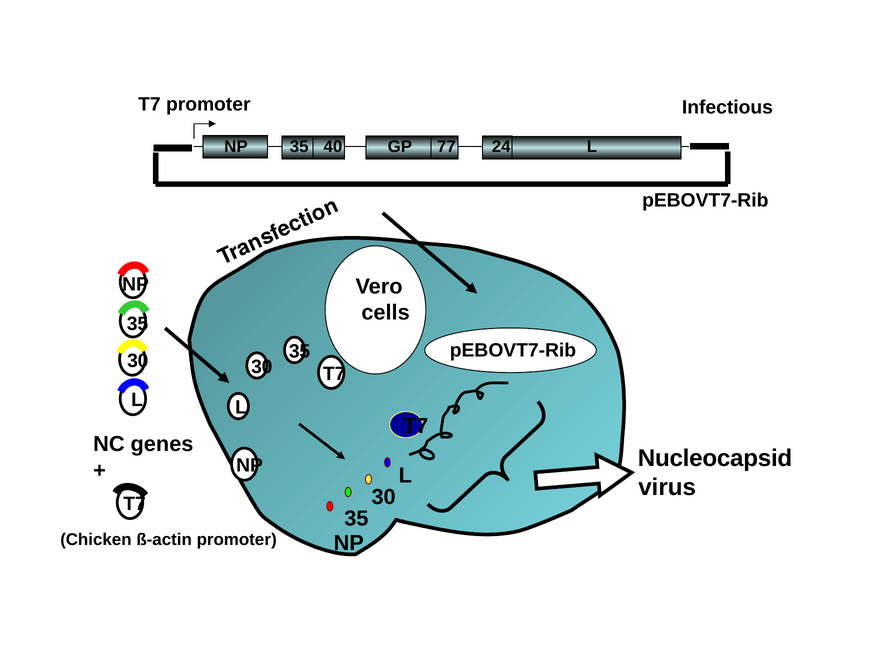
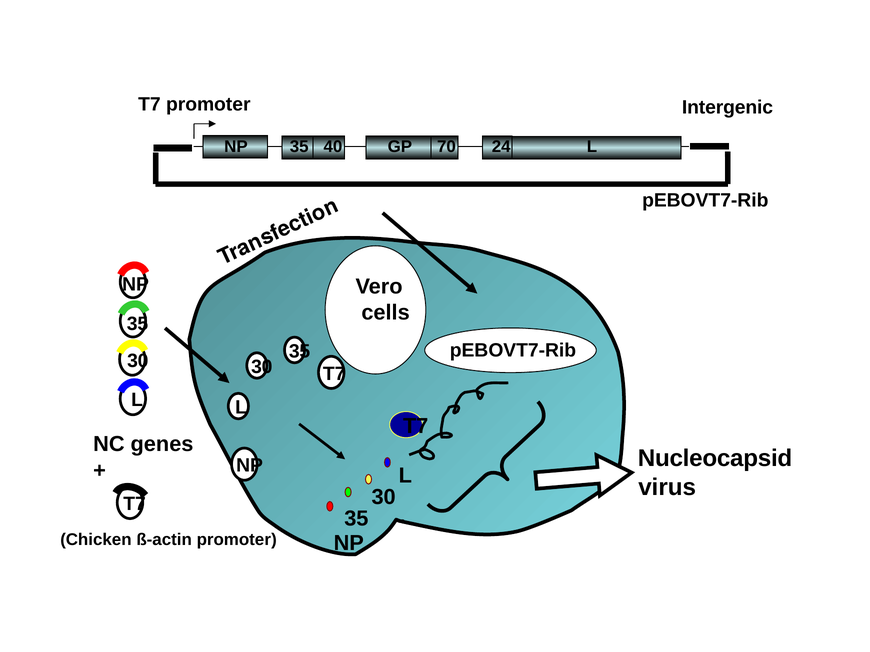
Infectious: Infectious -> Intergenic
77: 77 -> 70
